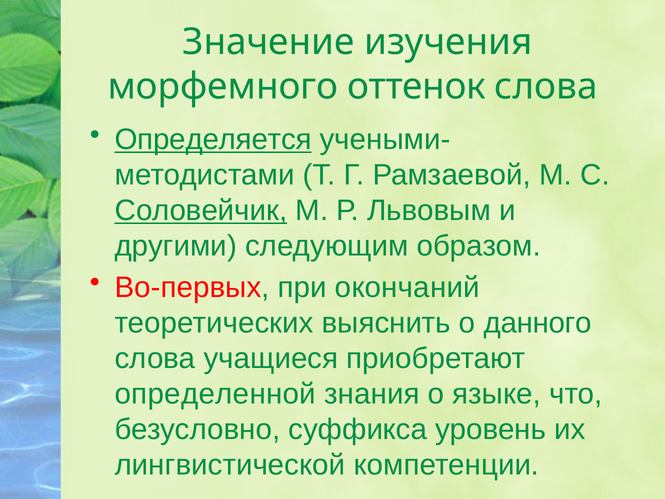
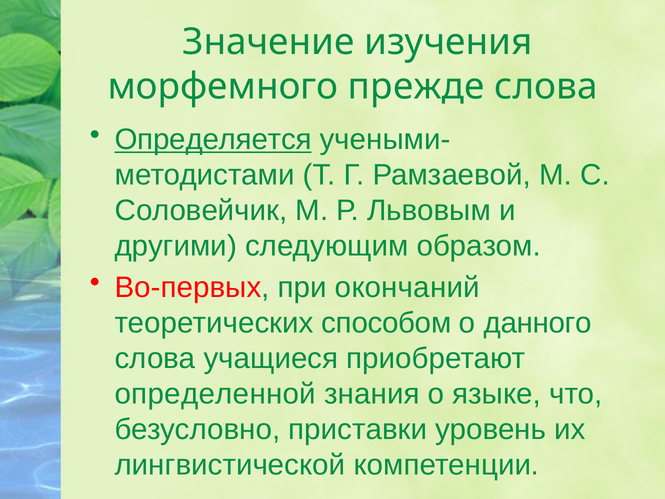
оттенок: оттенок -> прежде
Соловейчик underline: present -> none
выяснить: выяснить -> способом
суффикса: суффикса -> приставки
